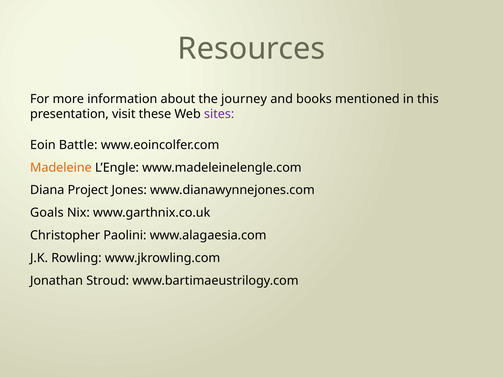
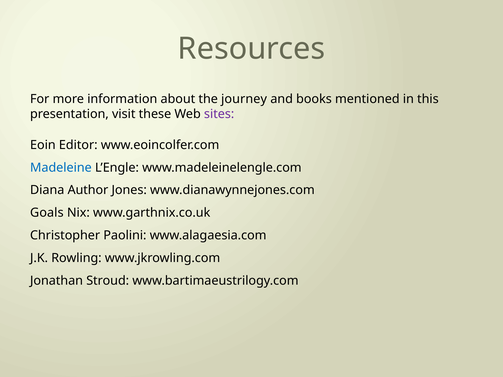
Battle: Battle -> Editor
Madeleine colour: orange -> blue
Project: Project -> Author
